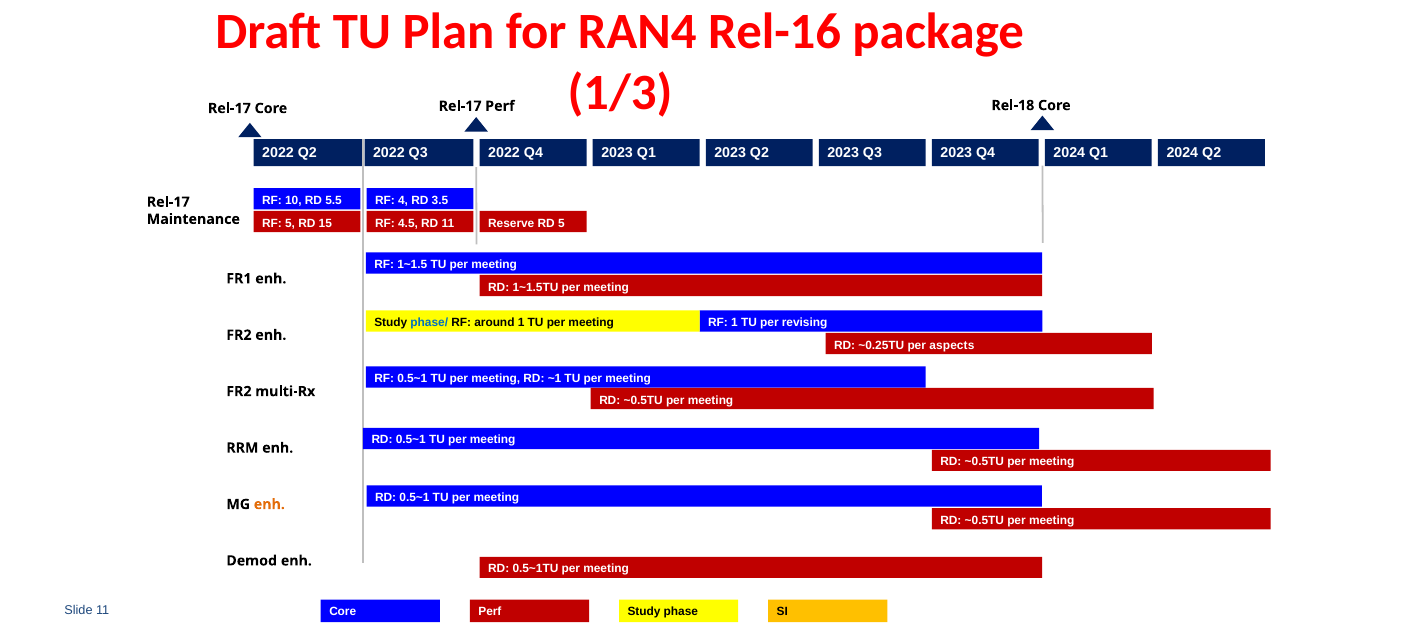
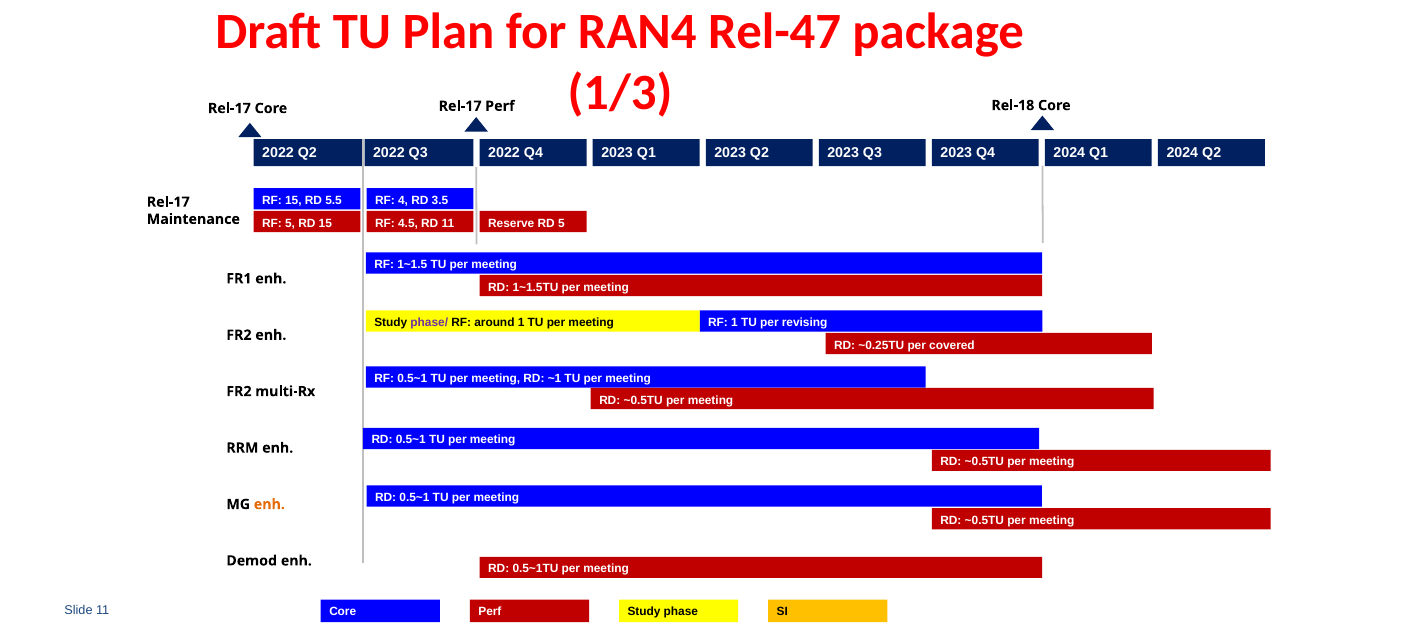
Rel-16: Rel-16 -> Rel-47
RF 10: 10 -> 15
phase/ colour: blue -> purple
aspects: aspects -> covered
